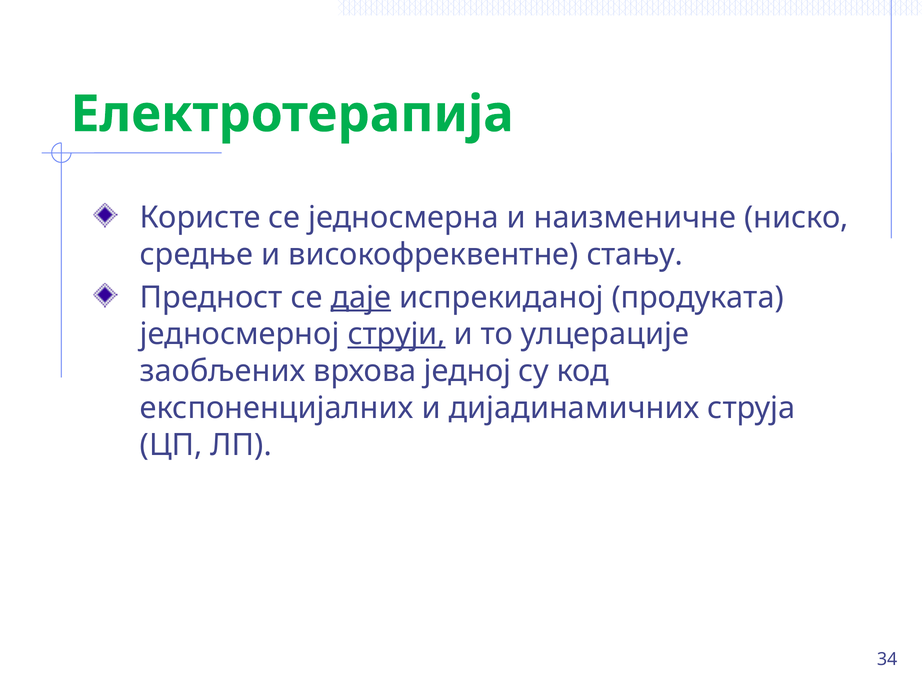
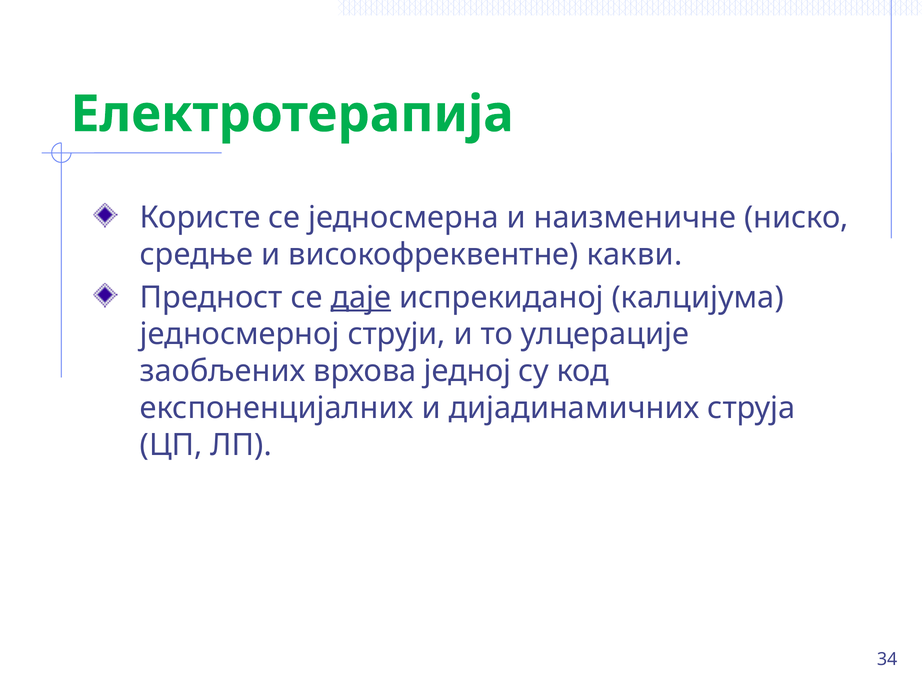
стању: стању -> какви
продуката: продуката -> калцијума
струји underline: present -> none
